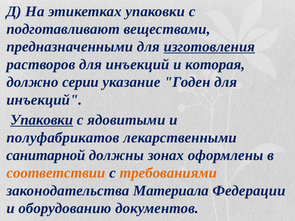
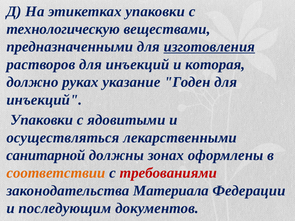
подготавливают: подготавливают -> технологическую
серии: серии -> руках
Упаковки at (42, 120) underline: present -> none
полуфабрикатов: полуфабрикатов -> осуществляться
требованиями colour: orange -> red
оборудованию: оборудованию -> последующим
